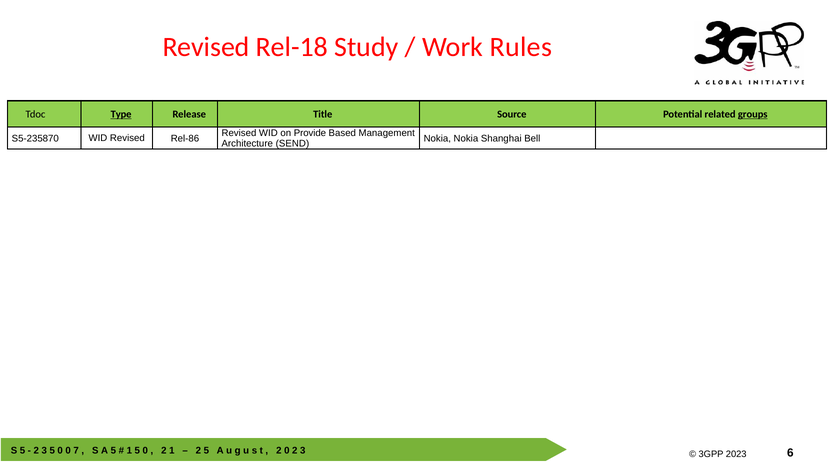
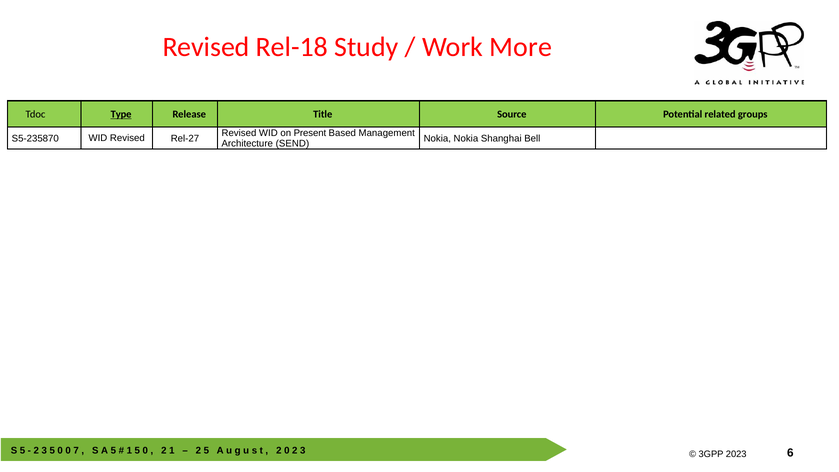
Rules: Rules -> More
groups underline: present -> none
Provide: Provide -> Present
Rel-86: Rel-86 -> Rel-27
